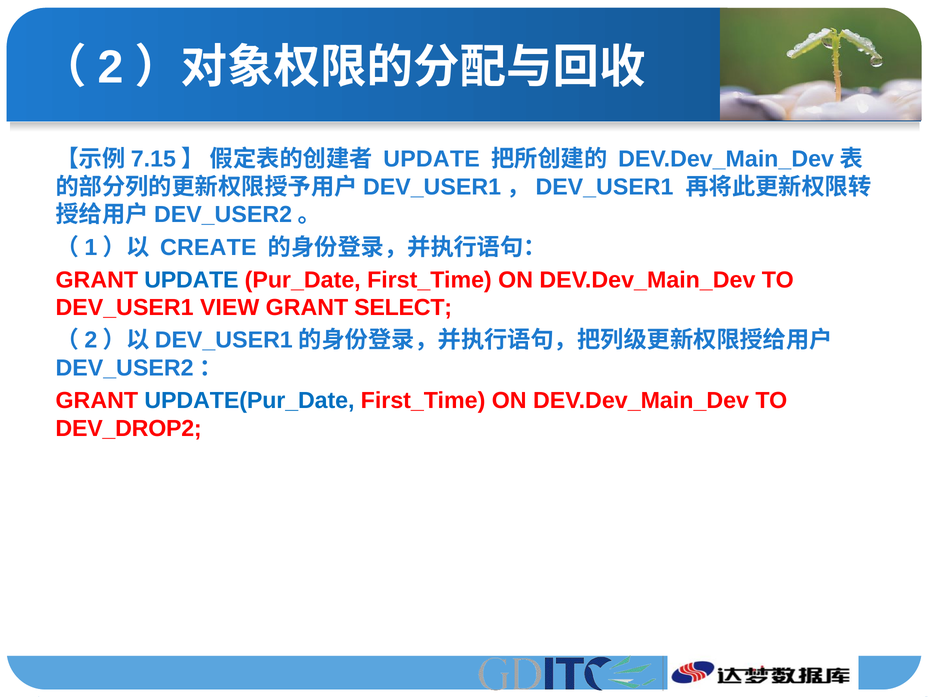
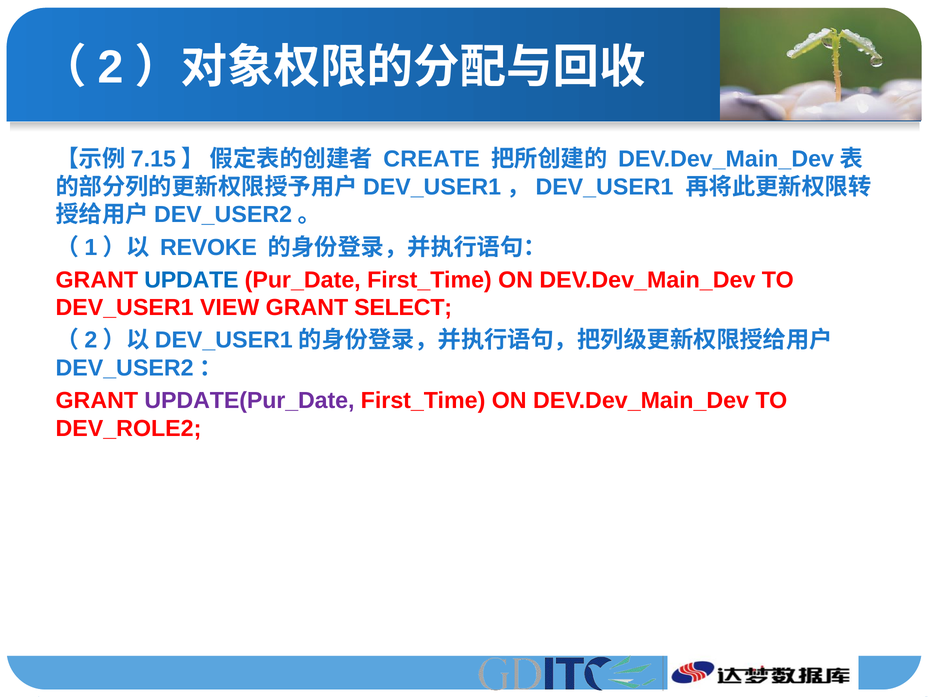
UPDATE at (432, 159): UPDATE -> CREATE
CREATE: CREATE -> REVOKE
UPDATE(Pur_Date colour: blue -> purple
DEV_DROP2: DEV_DROP2 -> DEV_ROLE2
